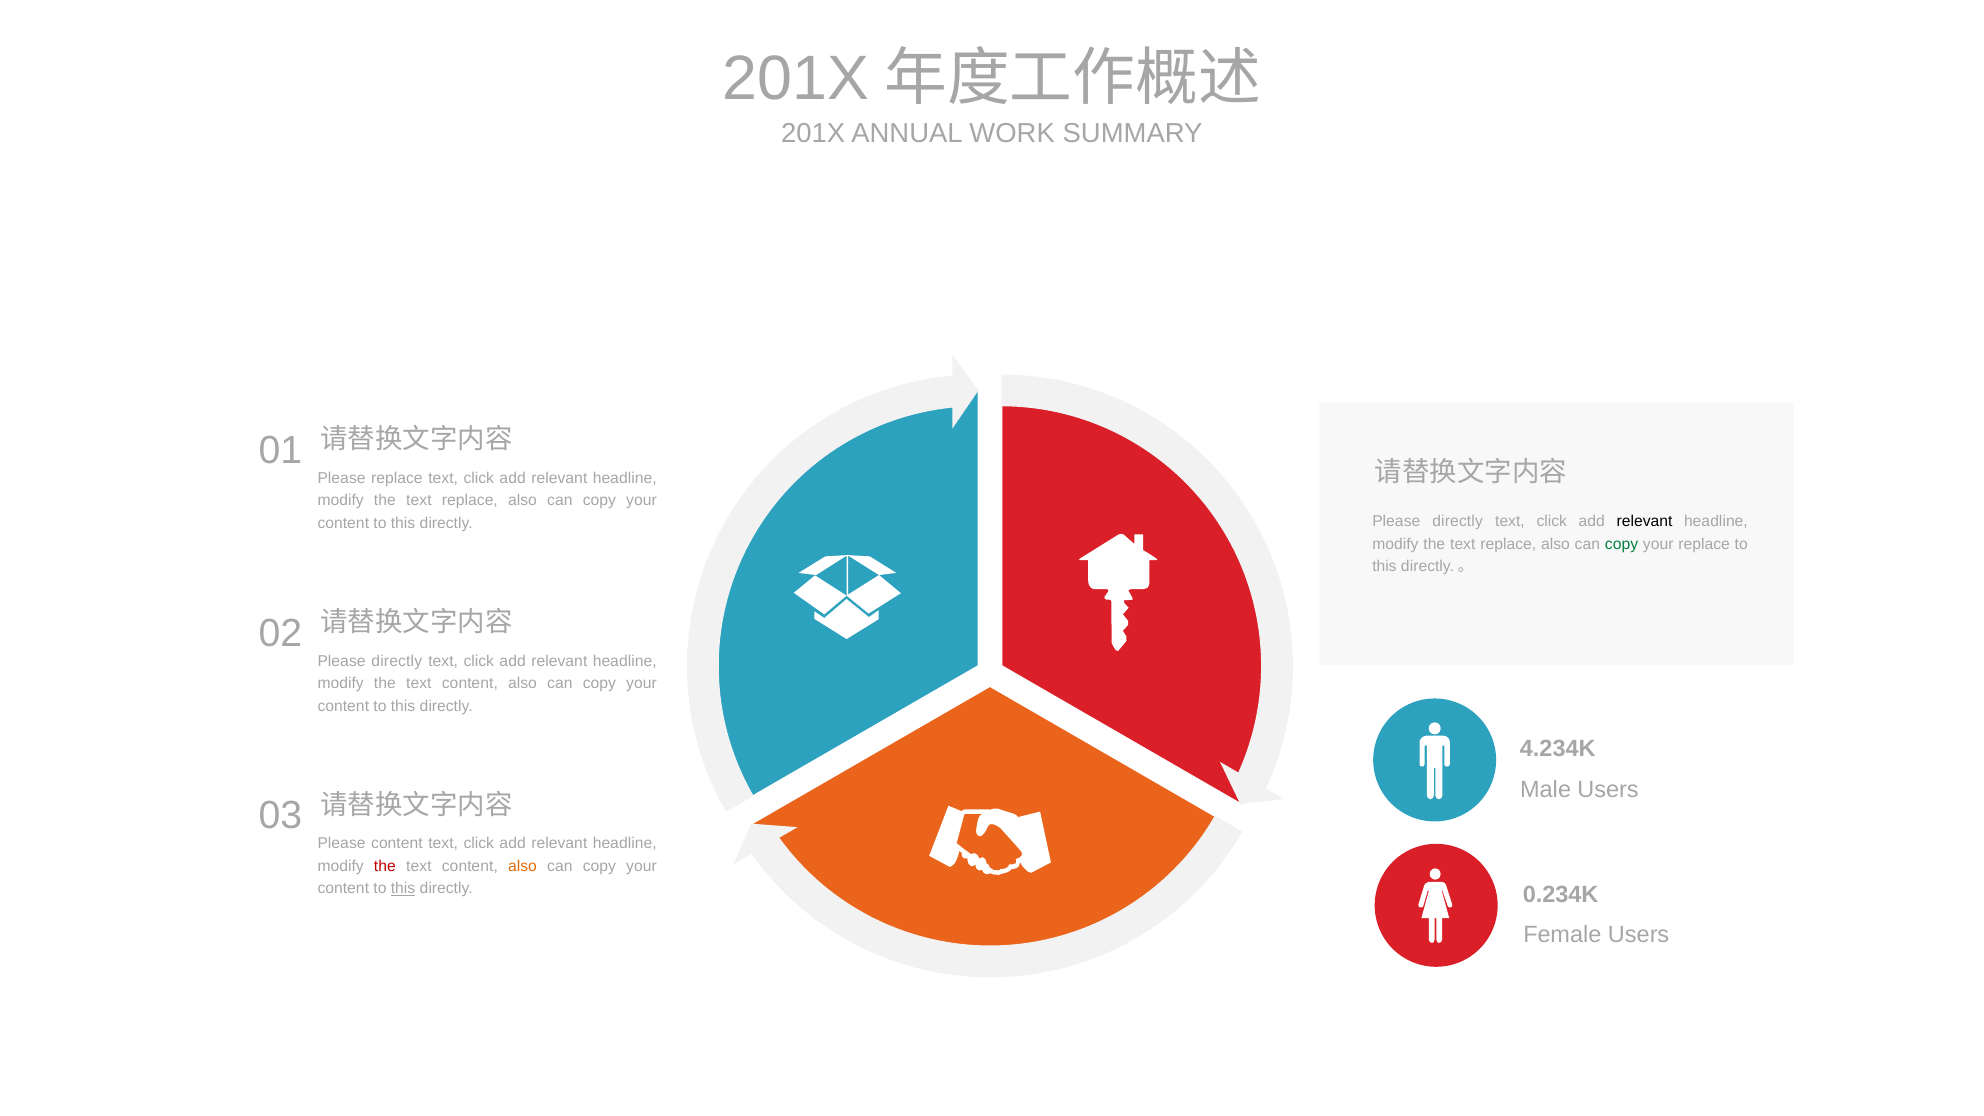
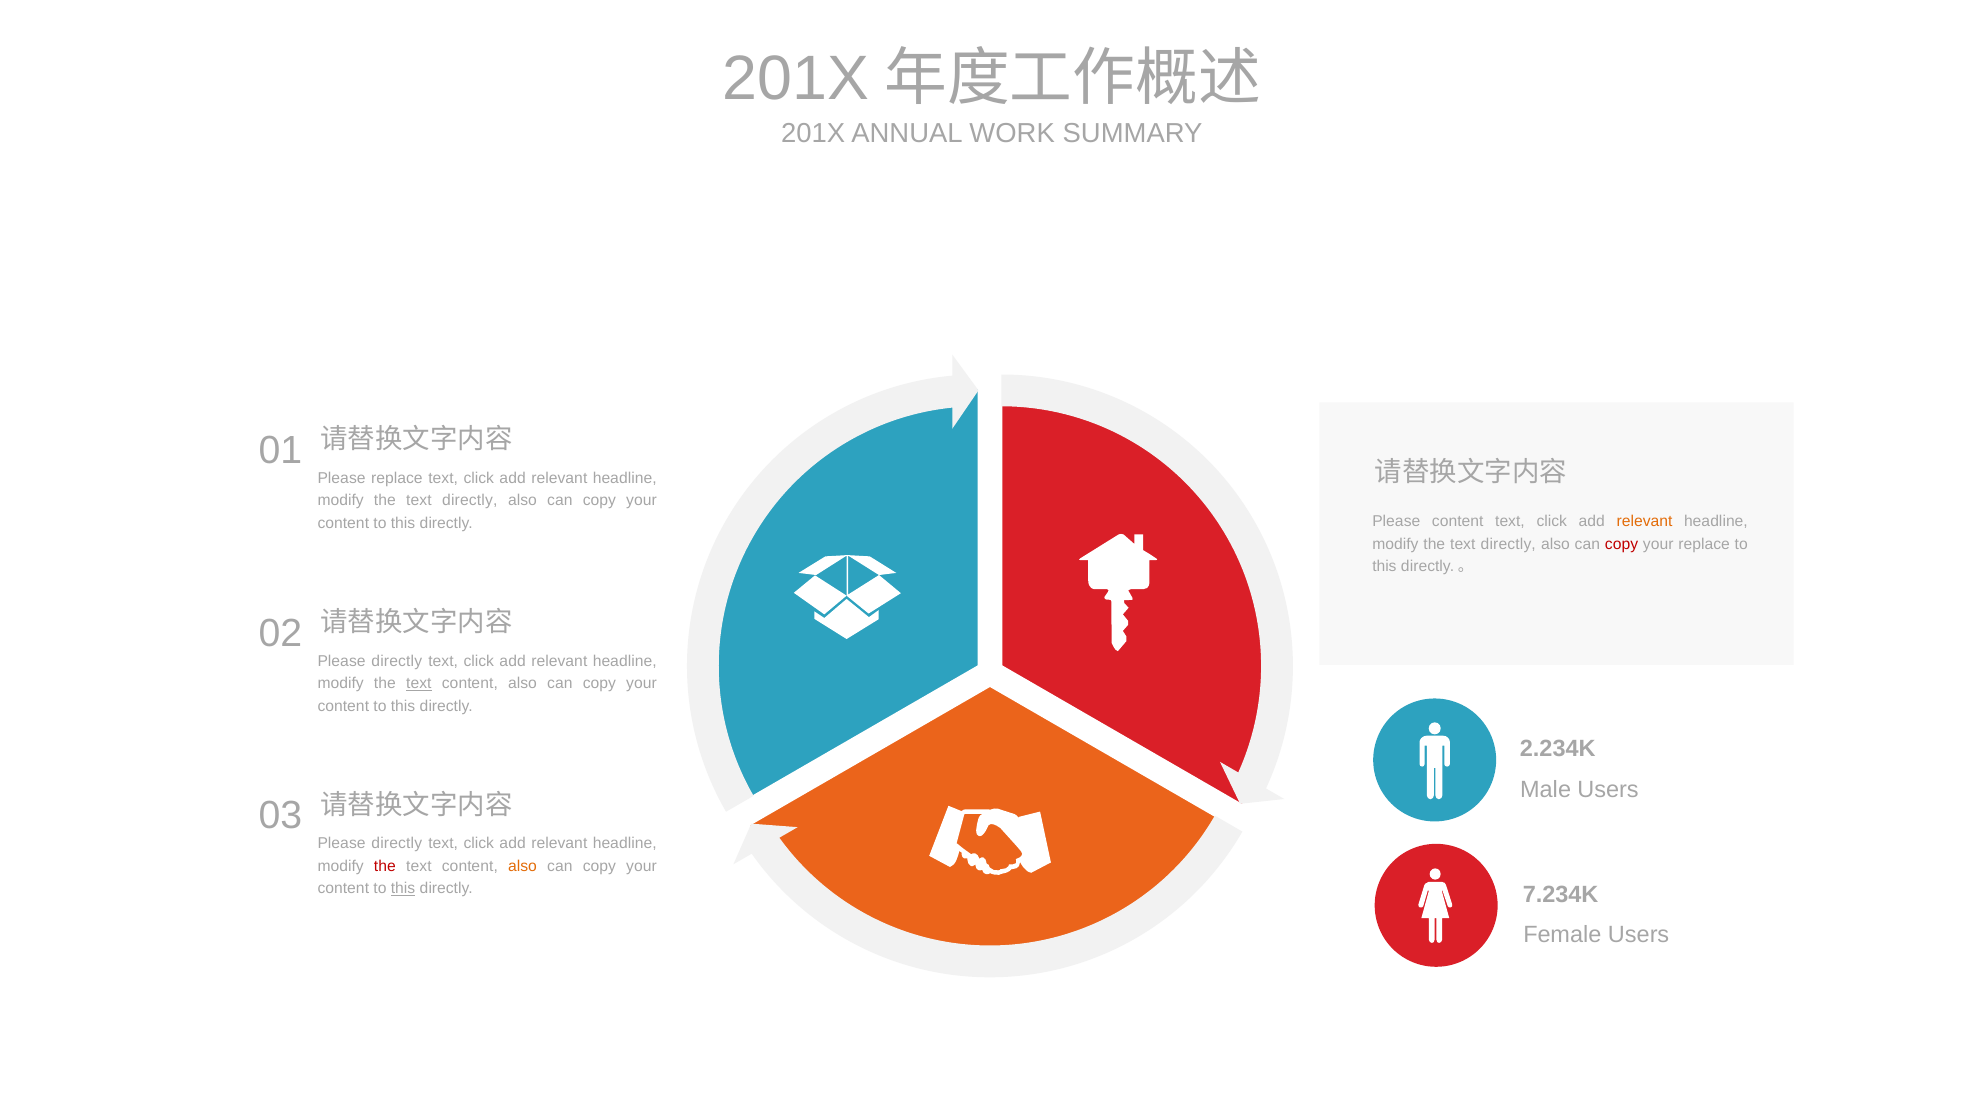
replace at (470, 500): replace -> directly
directly at (1458, 521): directly -> content
relevant at (1644, 521) colour: black -> orange
replace at (1508, 544): replace -> directly
copy at (1622, 544) colour: green -> red
text at (419, 683) underline: none -> present
4.234K: 4.234K -> 2.234K
content at (397, 844): content -> directly
0.234K: 0.234K -> 7.234K
